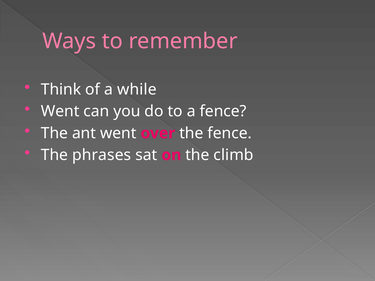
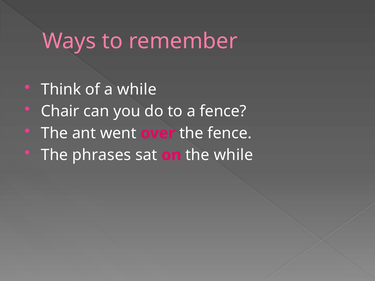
Went at (60, 111): Went -> Chair
the climb: climb -> while
